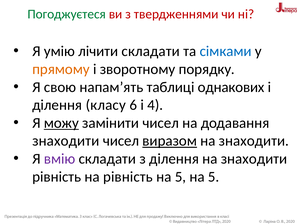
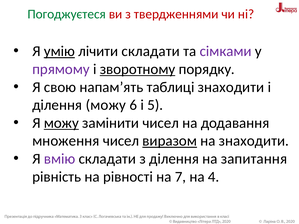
умію underline: none -> present
сімками colour: blue -> purple
прямому colour: orange -> purple
зворотному underline: none -> present
таблиці однакових: однакових -> знаходити
ділення класу: класу -> можу
4: 4 -> 5
знаходити at (66, 141): знаходити -> множення
знаходити at (254, 159): знаходити -> запитання
на рівність: рівність -> рівності
5 at (180, 177): 5 -> 7
5 at (214, 177): 5 -> 4
